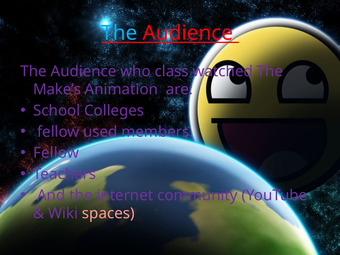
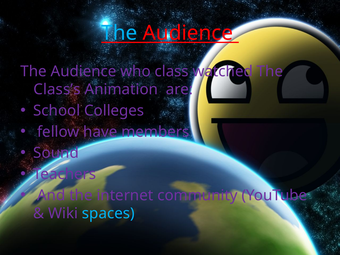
Make’s: Make’s -> Class’s
used: used -> have
Fellow at (56, 153): Fellow -> Sound
spaces colour: pink -> light blue
